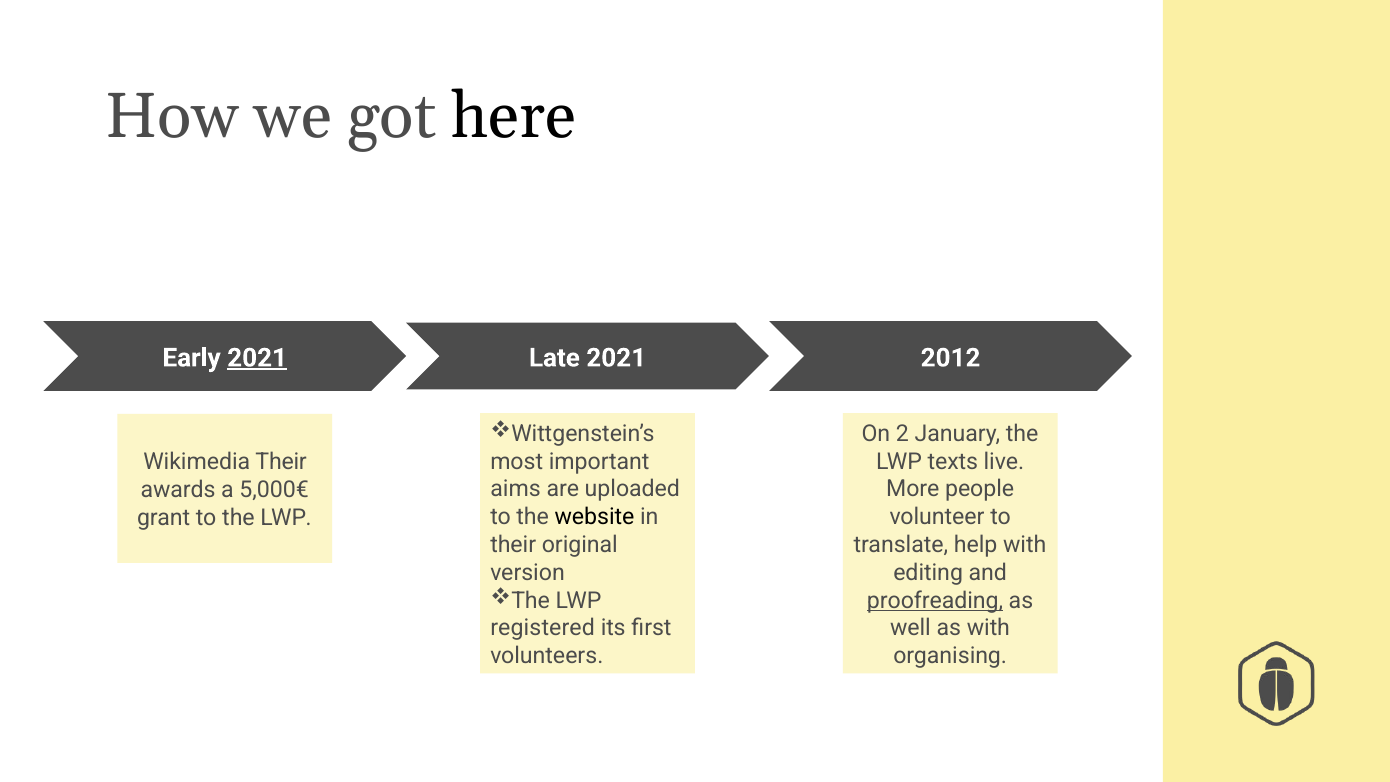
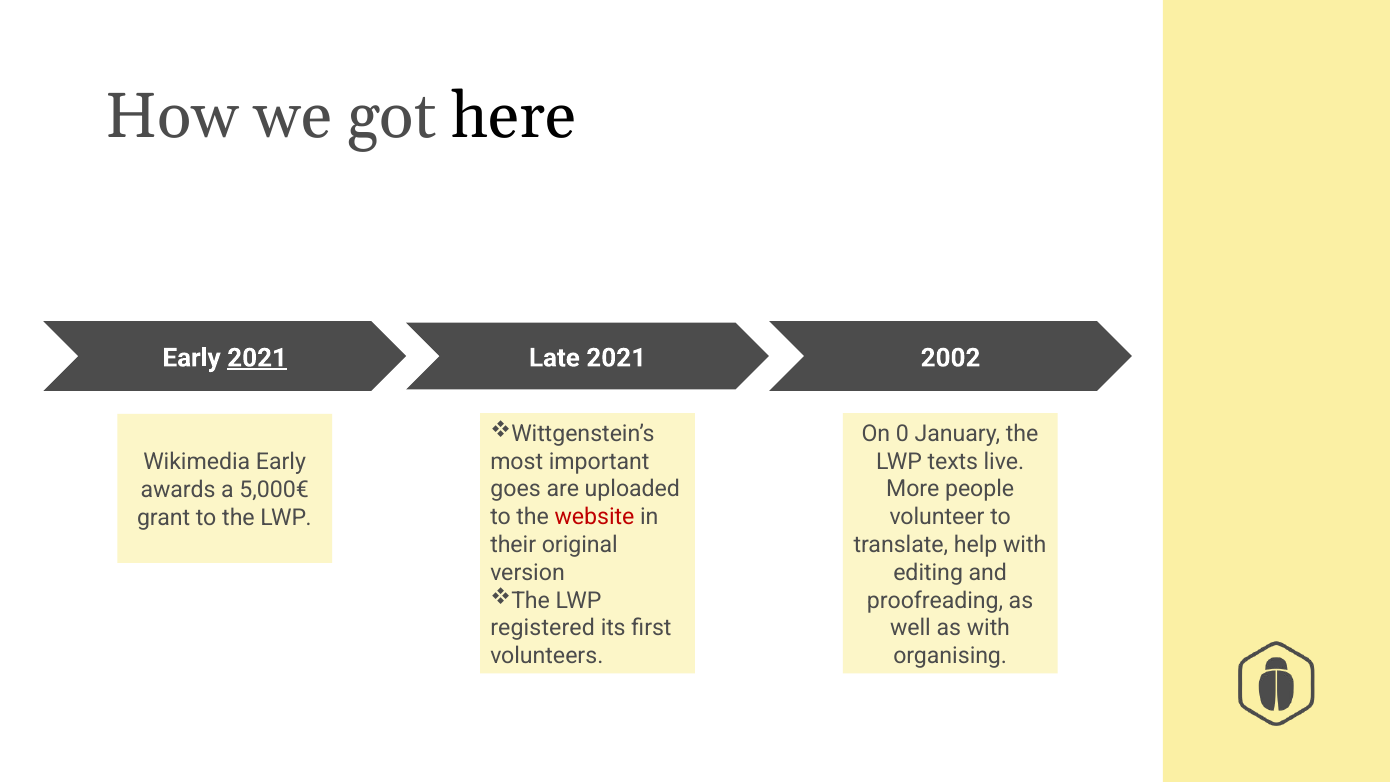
2012: 2012 -> 2002
2: 2 -> 0
Wikimedia Their: Their -> Early
aims: aims -> goes
website colour: black -> red
proofreading underline: present -> none
